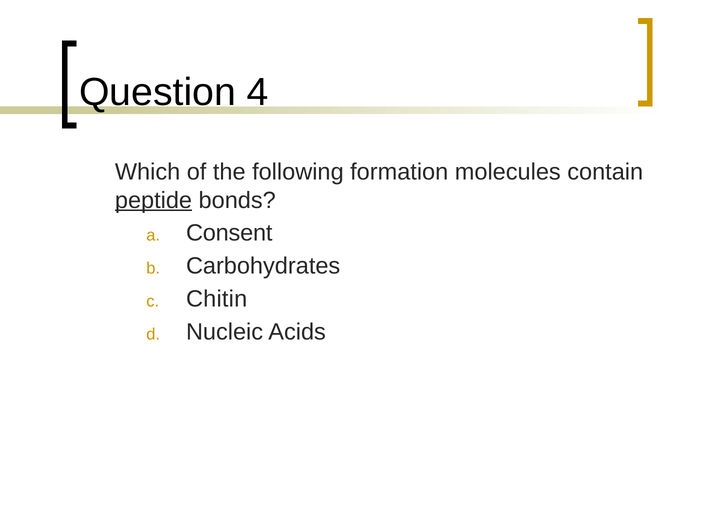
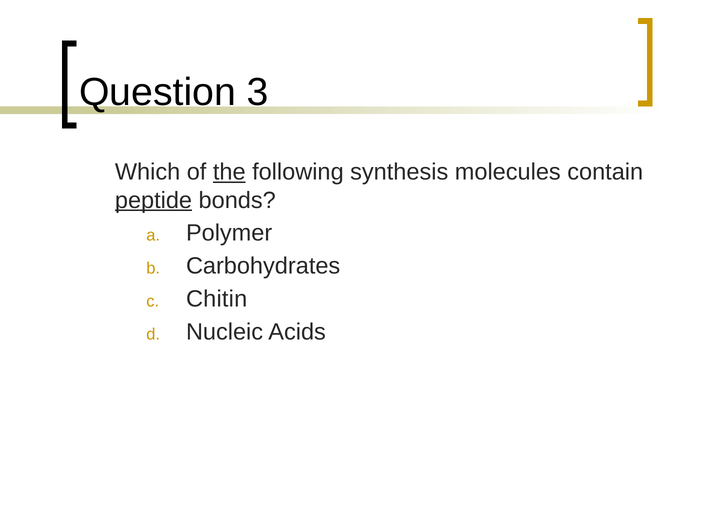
4: 4 -> 3
the underline: none -> present
formation: formation -> synthesis
Consent: Consent -> Polymer
